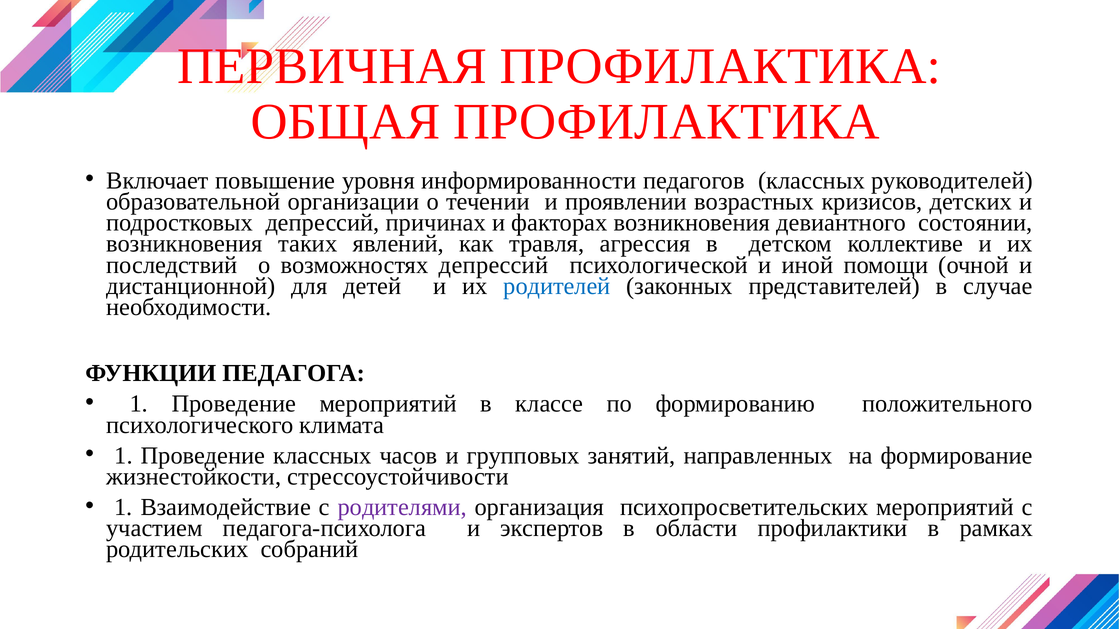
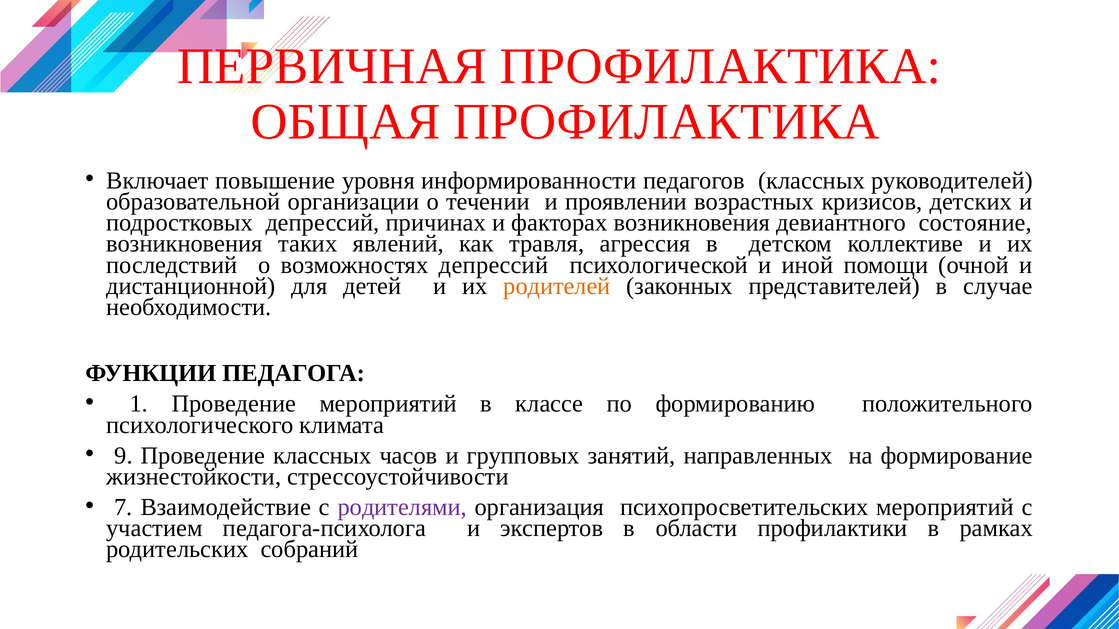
состоянии: состоянии -> состояние
родителей colour: blue -> orange
1 at (123, 456): 1 -> 9
1 at (123, 507): 1 -> 7
